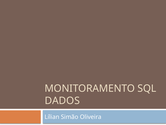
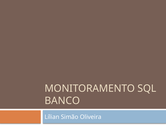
DADOS: DADOS -> BANCO
